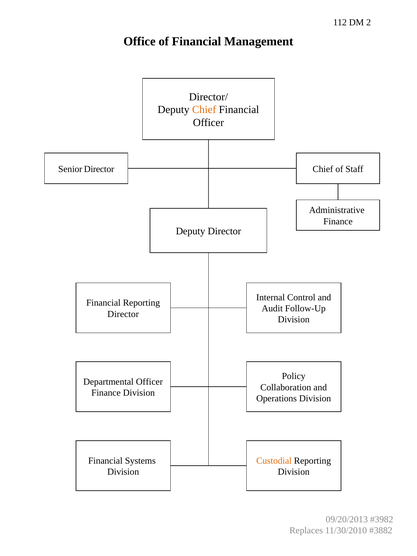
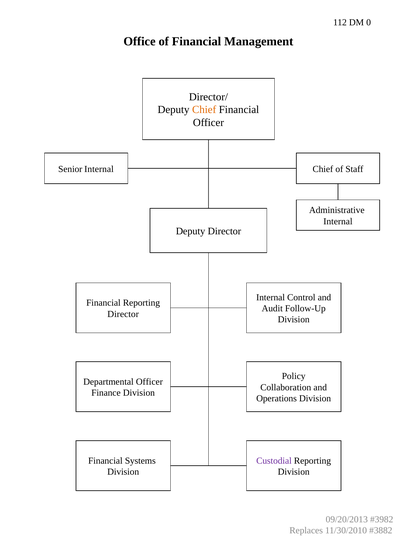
2: 2 -> 0
Senior Director: Director -> Internal
Finance at (338, 221): Finance -> Internal
Custodial colour: orange -> purple
